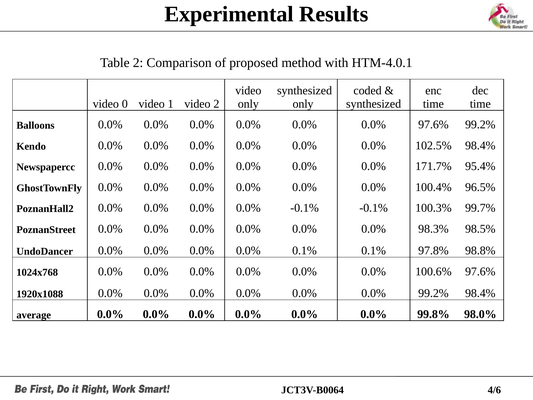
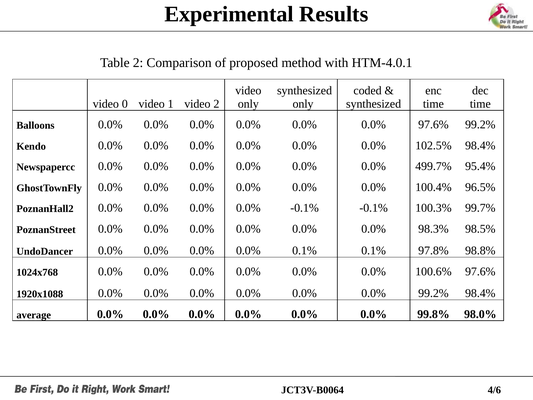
171.7%: 171.7% -> 499.7%
